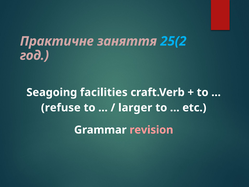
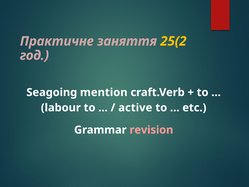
25(2 colour: light blue -> yellow
facilities: facilities -> mention
refuse: refuse -> labour
larger: larger -> active
